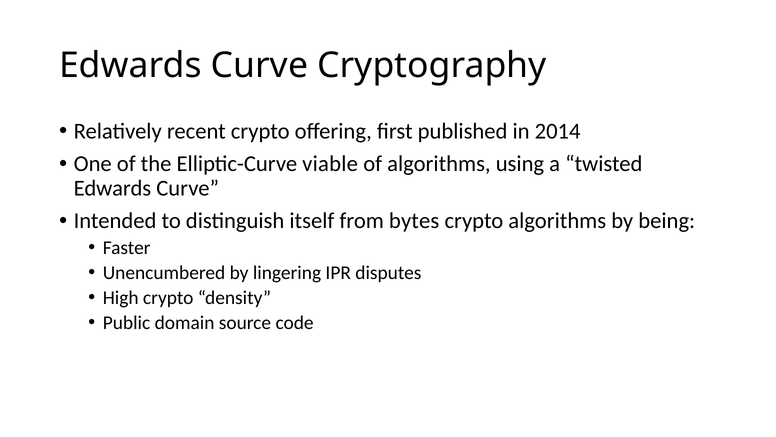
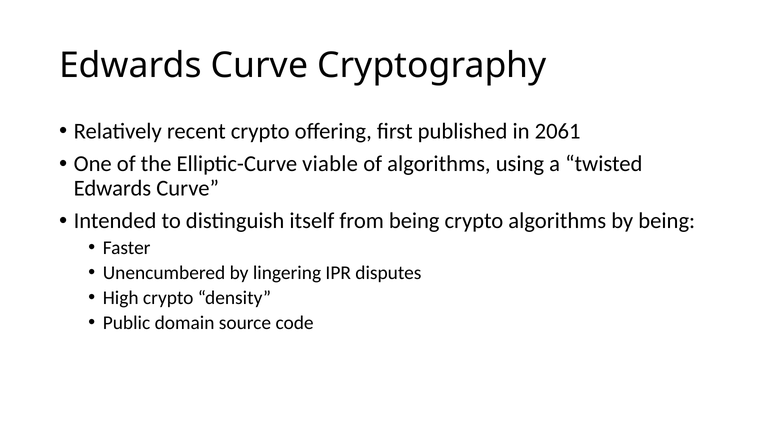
2014: 2014 -> 2061
from bytes: bytes -> being
